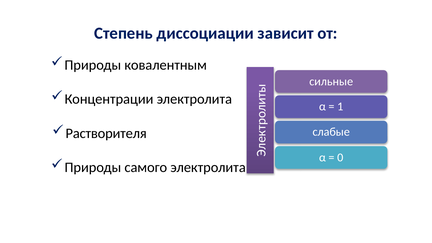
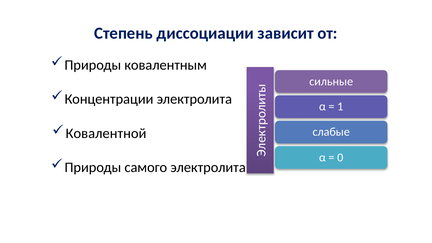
Растворителя: Растворителя -> Ковалентной
